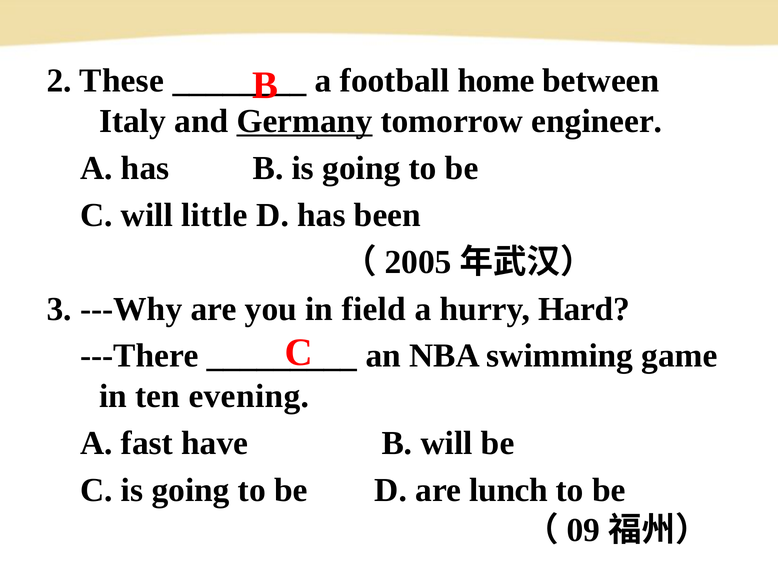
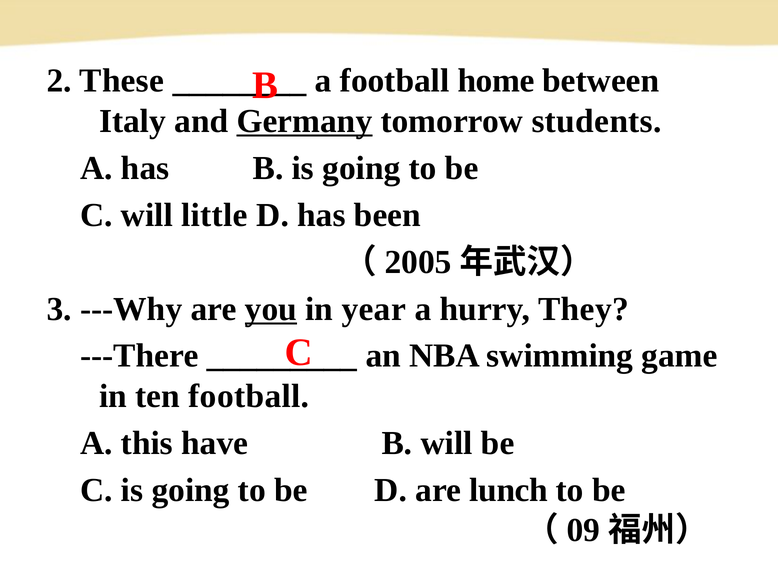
engineer: engineer -> students
you underline: none -> present
field: field -> year
Hard: Hard -> They
ten evening: evening -> football
fast: fast -> this
